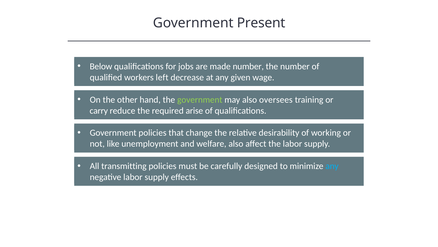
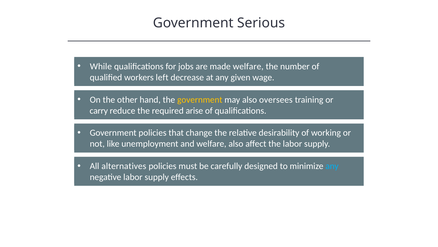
Present: Present -> Serious
Below: Below -> While
made number: number -> welfare
government at (200, 99) colour: light green -> yellow
transmitting: transmitting -> alternatives
